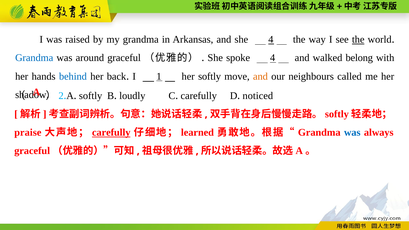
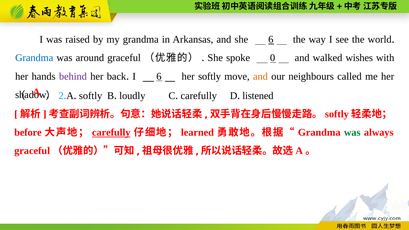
she 4: 4 -> 6
the at (358, 40) underline: present -> none
spoke 4: 4 -> 0
belong: belong -> wishes
behind colour: blue -> purple
I 1: 1 -> 6
noticed: noticed -> listened
praise: praise -> before
was at (352, 133) colour: blue -> green
